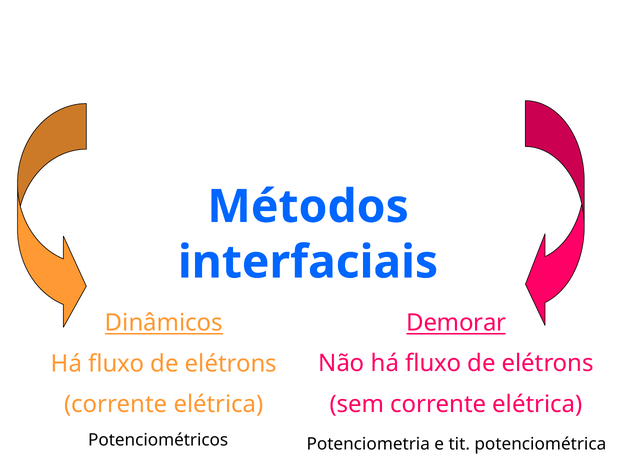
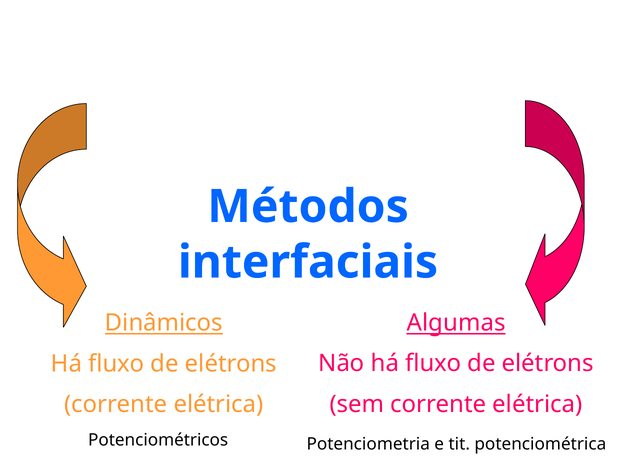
Demorar: Demorar -> Algumas
